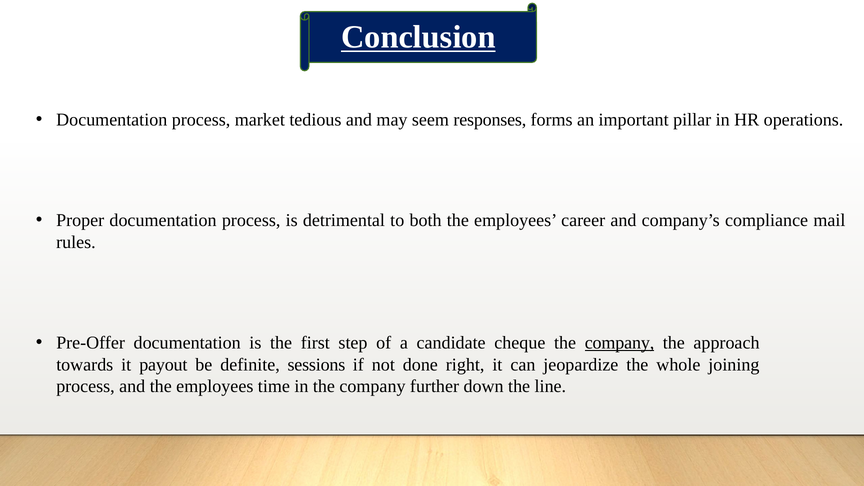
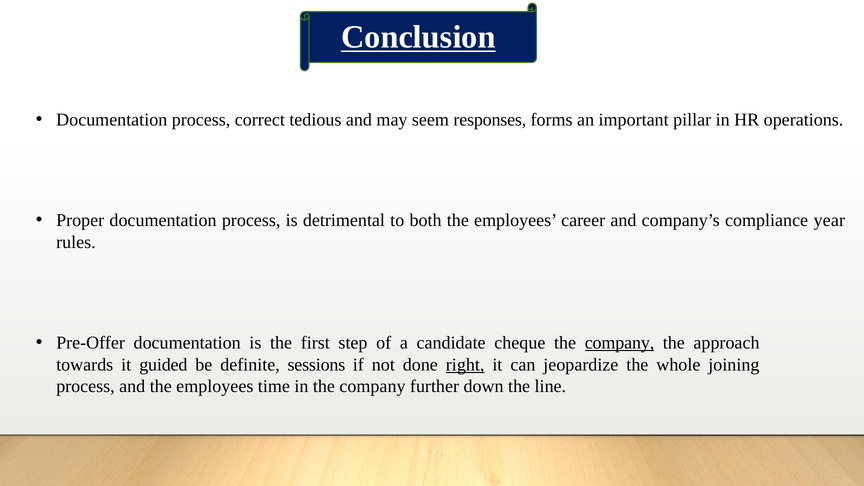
market: market -> correct
mail: mail -> year
payout: payout -> guided
right underline: none -> present
